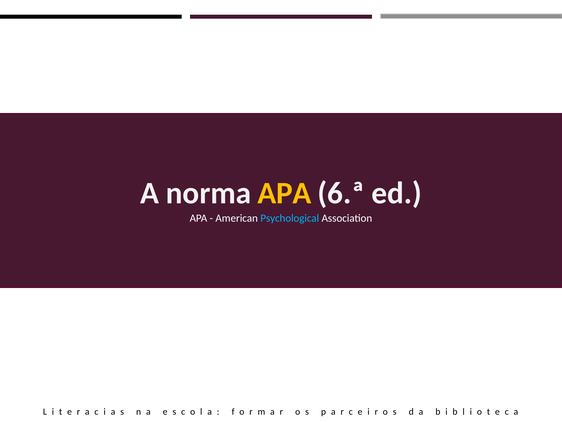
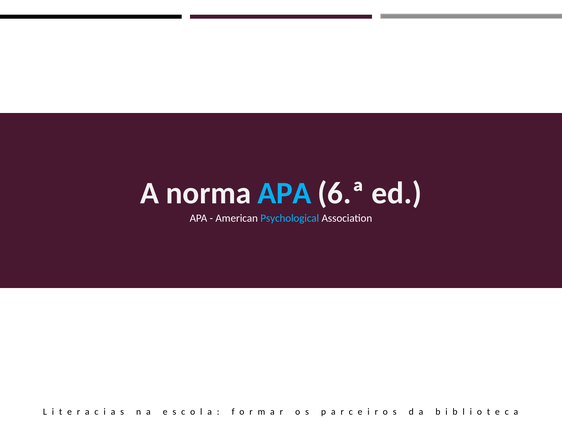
APA at (285, 193) colour: yellow -> light blue
